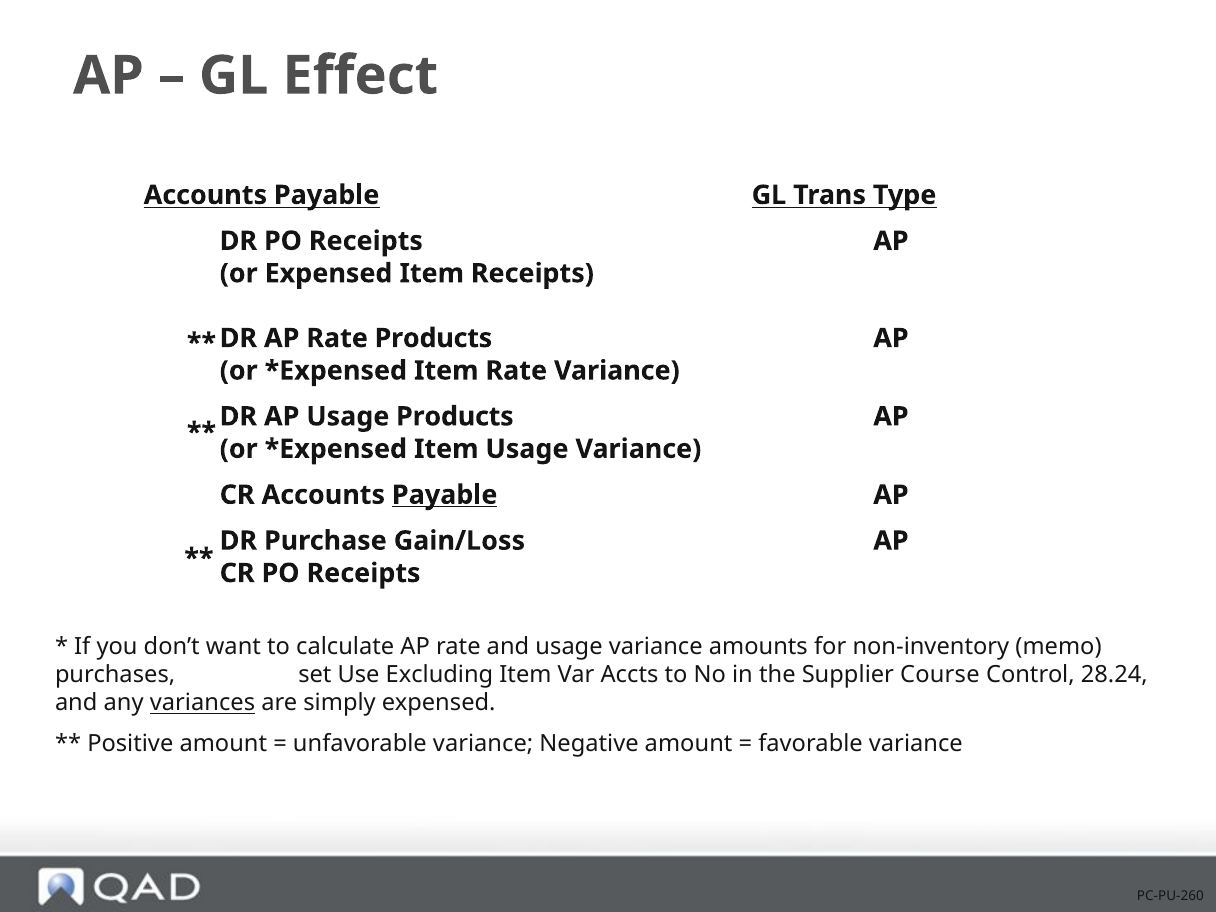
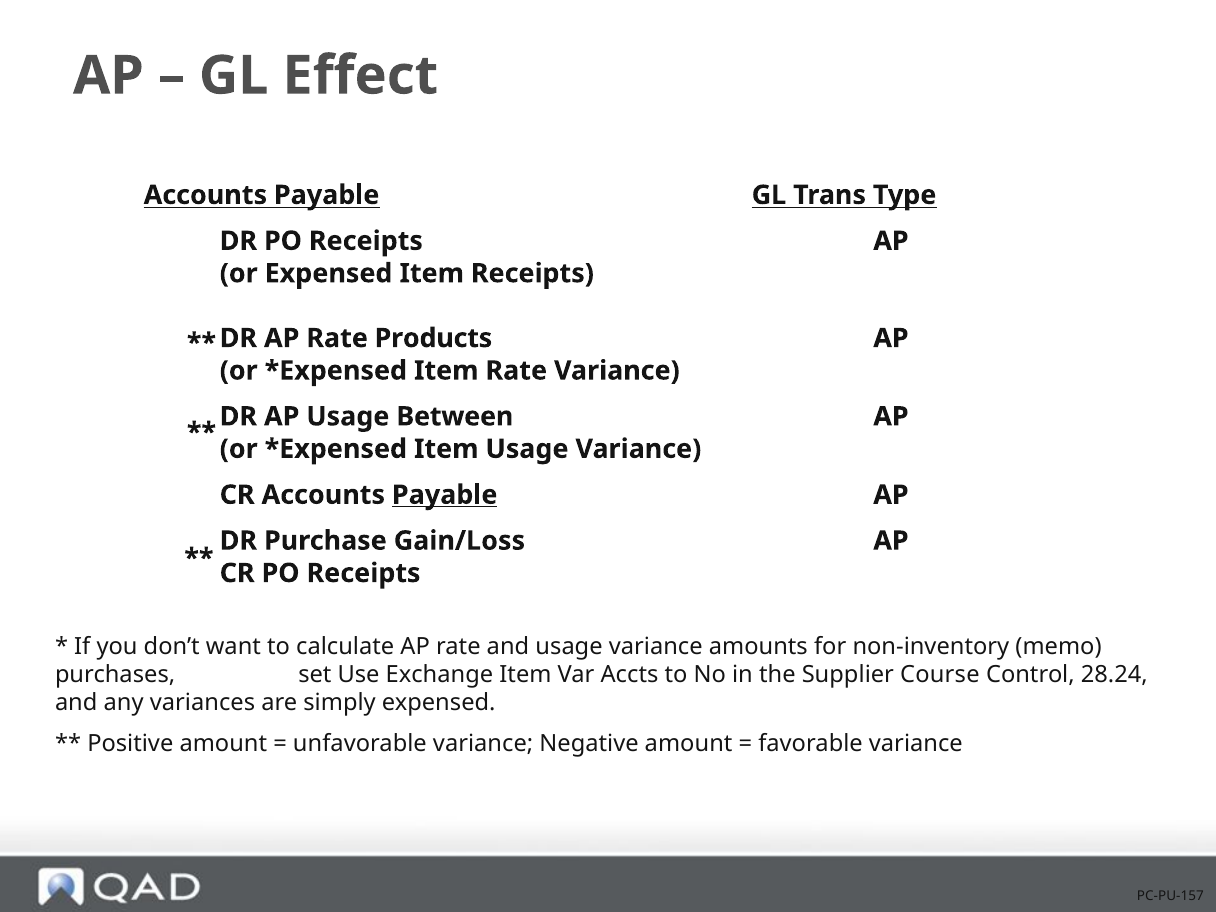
Usage Products: Products -> Between
Excluding: Excluding -> Exchange
variances underline: present -> none
PC-PU-260: PC-PU-260 -> PC-PU-157
